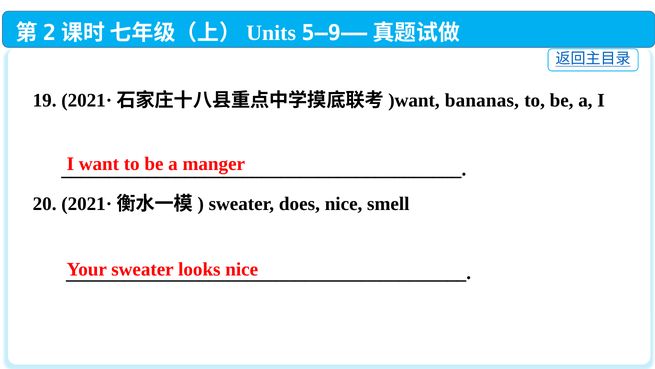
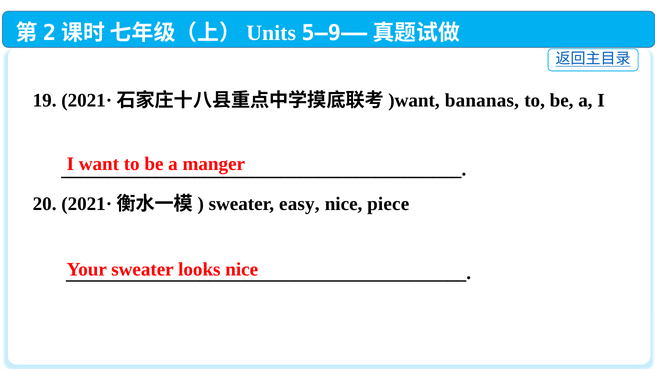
does: does -> easy
smell: smell -> piece
